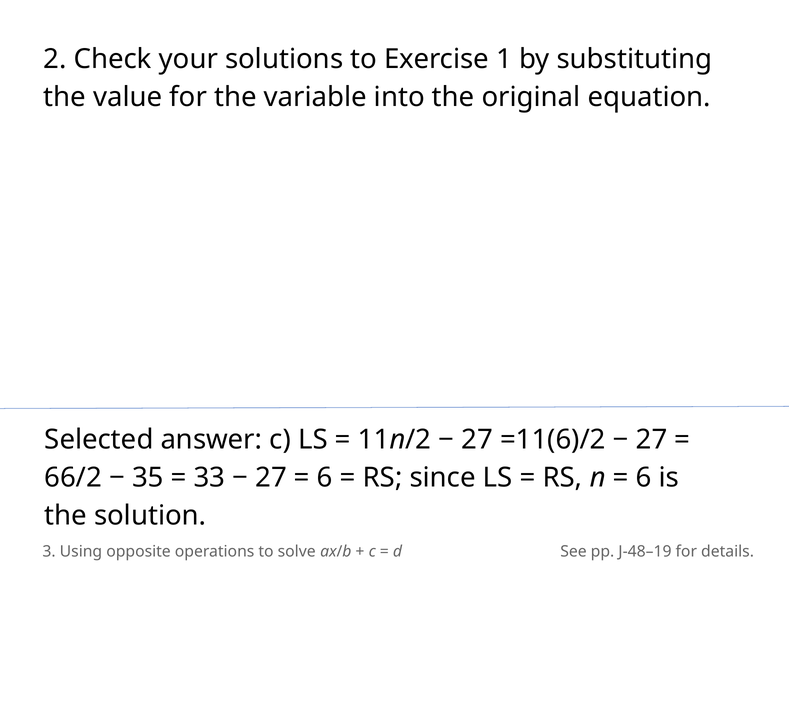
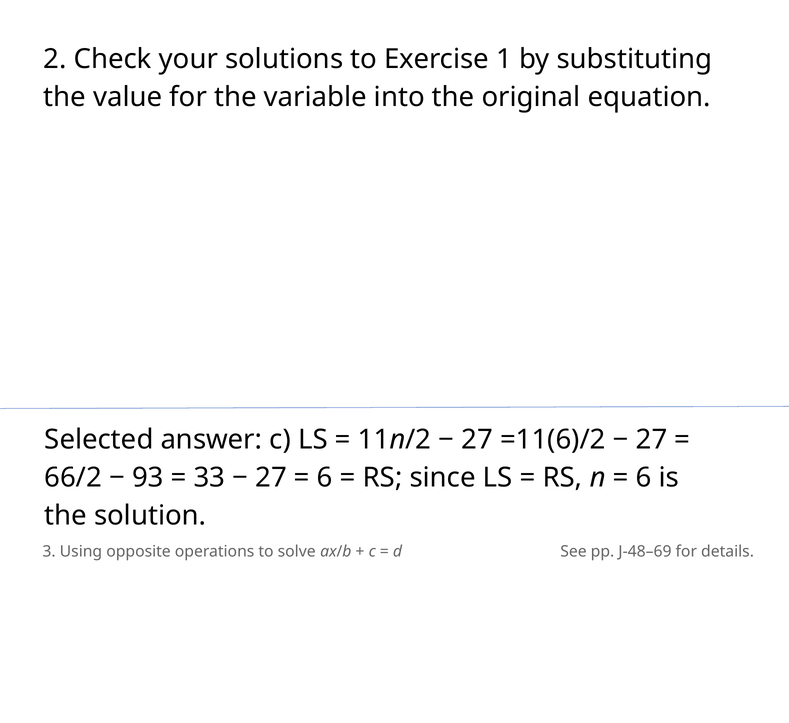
35: 35 -> 93
J-48–19: J-48–19 -> J-48–69
